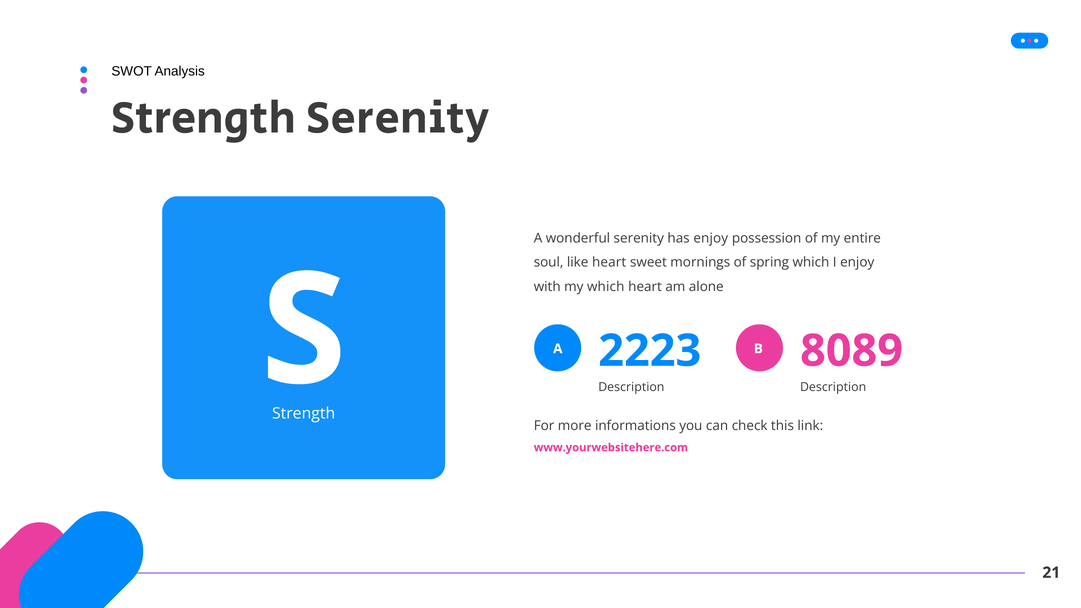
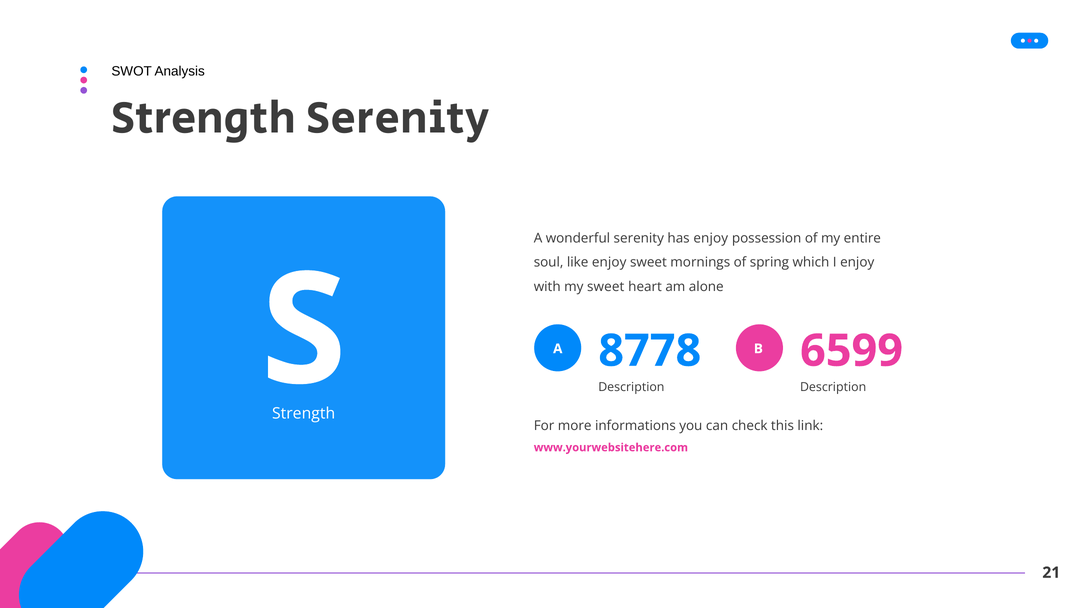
like heart: heart -> enjoy
my which: which -> sweet
2223: 2223 -> 8778
8089: 8089 -> 6599
